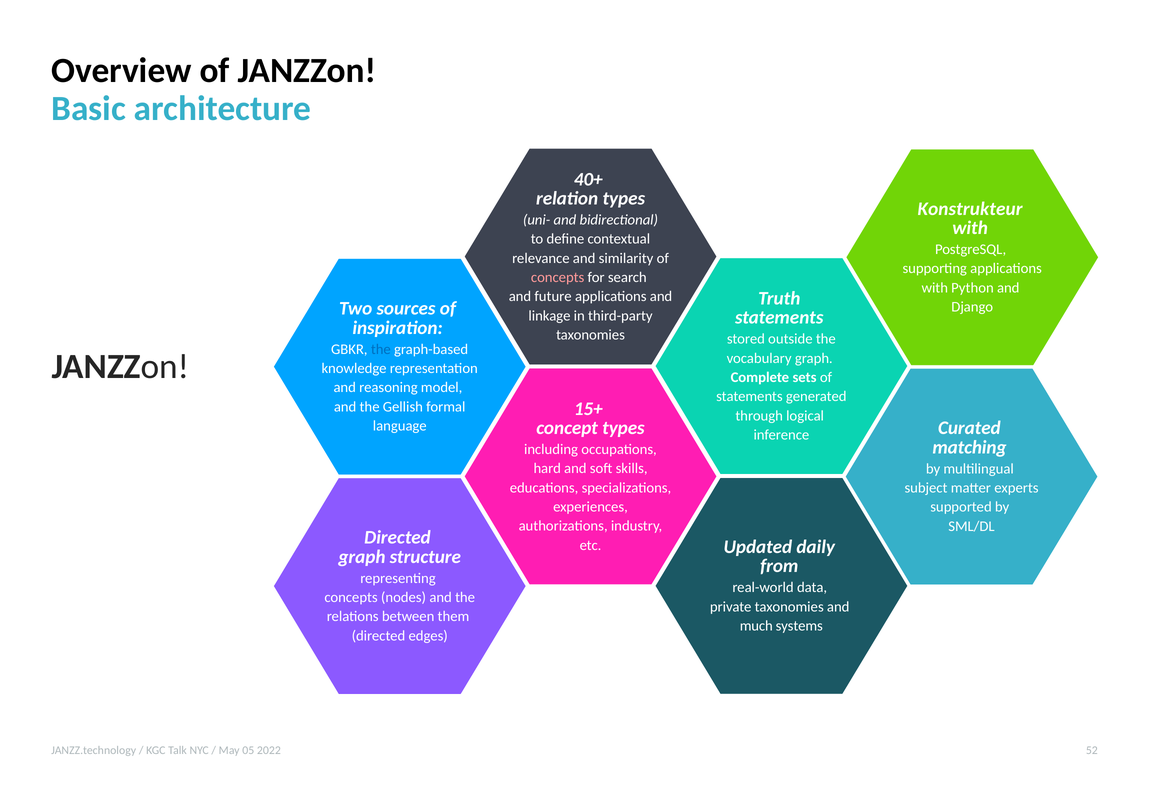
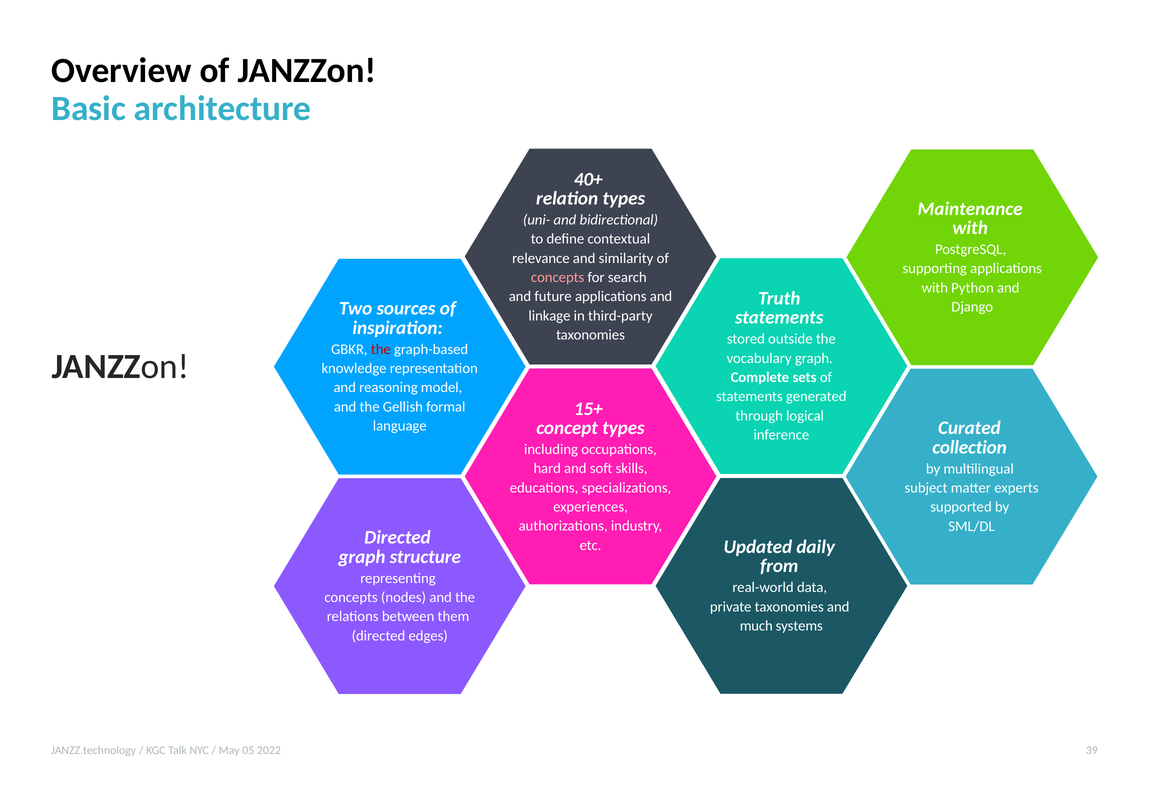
Konstrukteur: Konstrukteur -> Maintenance
the at (381, 349) colour: blue -> red
matching: matching -> collection
52: 52 -> 39
